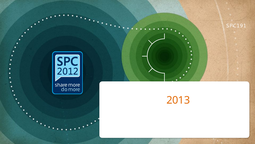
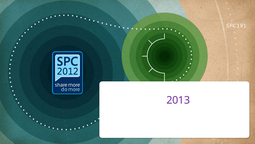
2013 colour: orange -> purple
